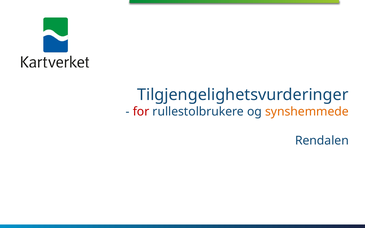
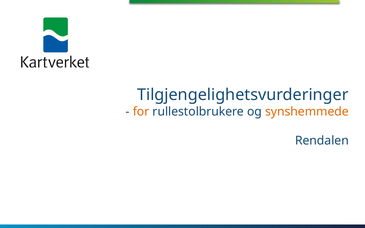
for colour: red -> orange
